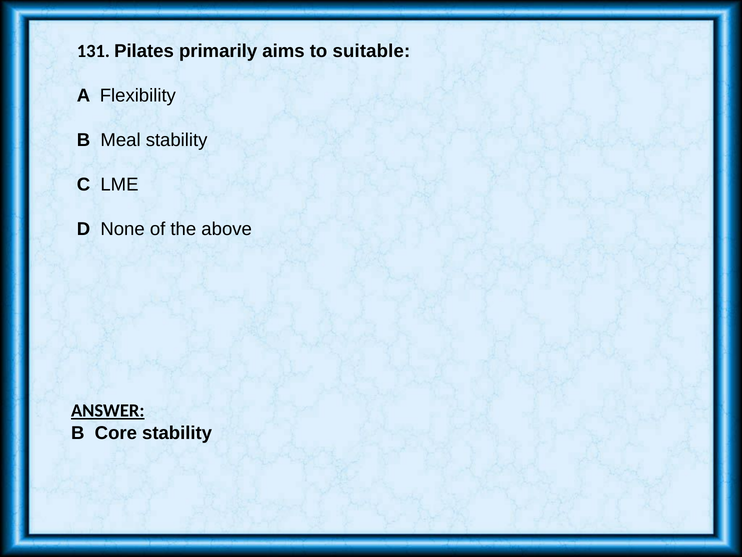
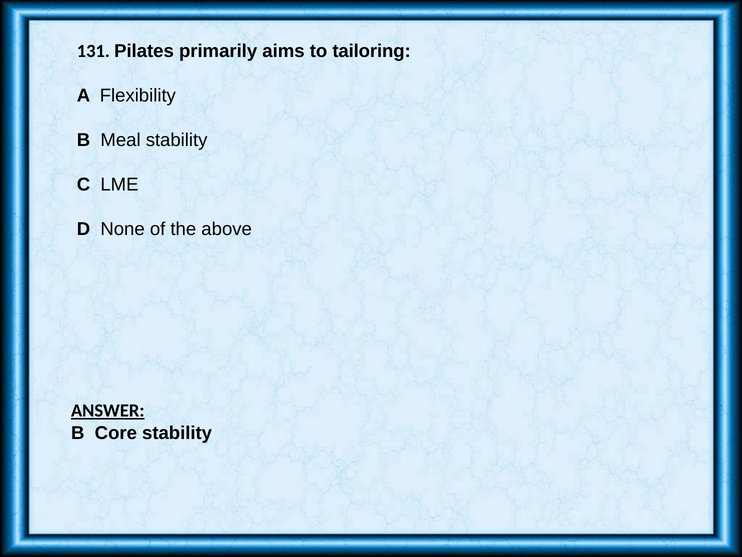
suitable: suitable -> tailoring
